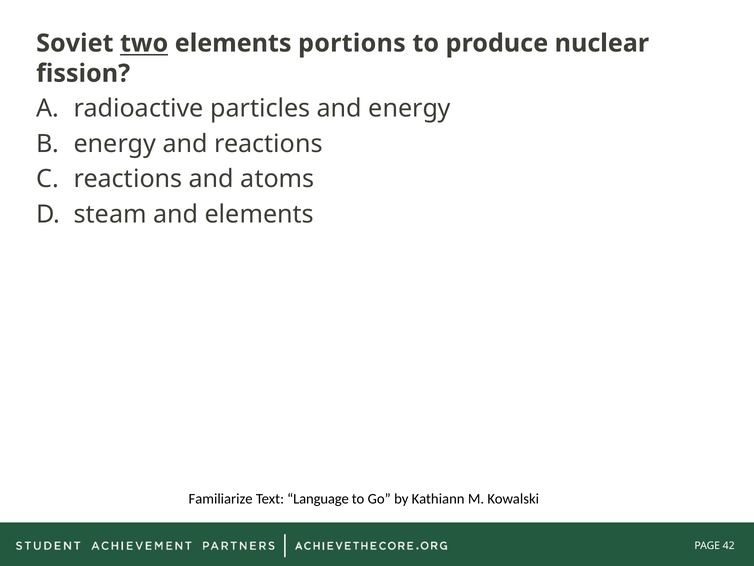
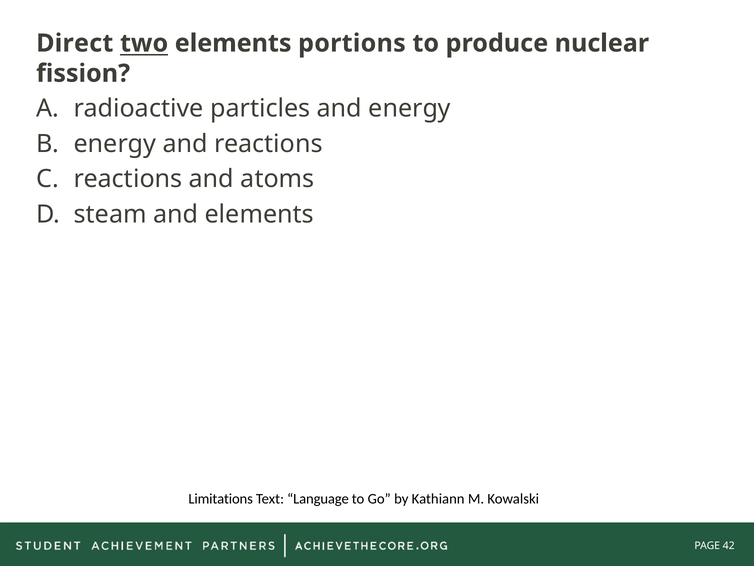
Soviet: Soviet -> Direct
Familiarize: Familiarize -> Limitations
